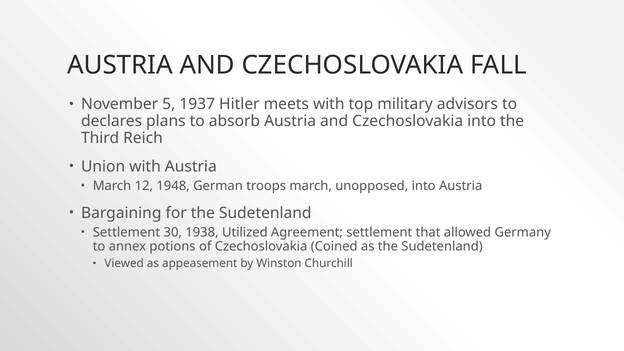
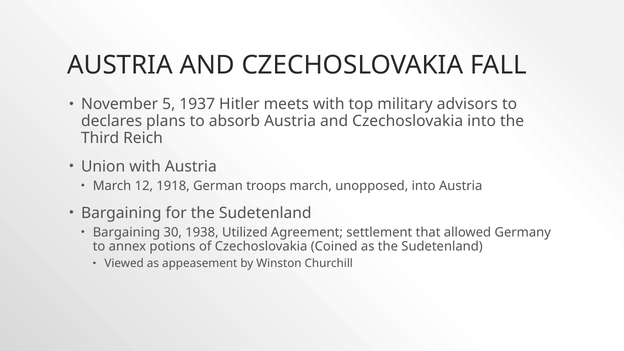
1948: 1948 -> 1918
Settlement at (126, 232): Settlement -> Bargaining
